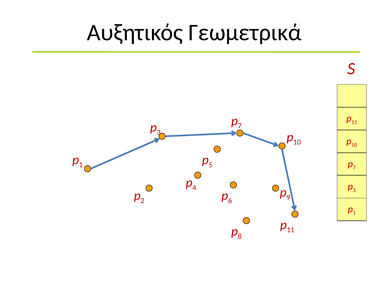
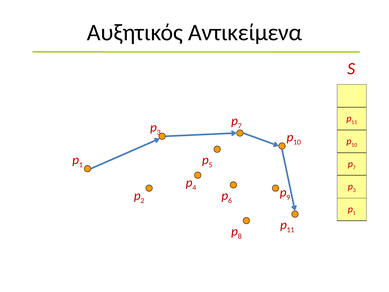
Γεωμετρικά: Γεωμετρικά -> Αντικείμενα
